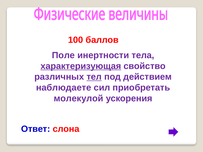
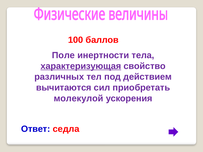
тел underline: present -> none
наблюдаете: наблюдаете -> вычитаются
слона: слона -> седла
